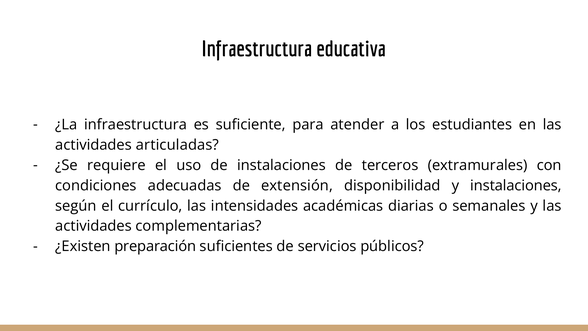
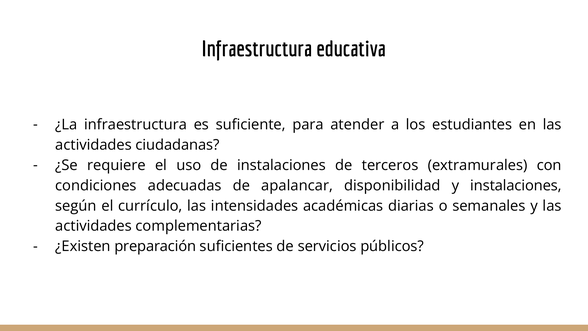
articuladas: articuladas -> ciudadanas
extensión: extensión -> apalancar
